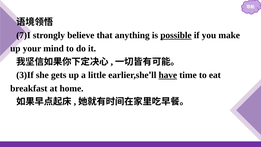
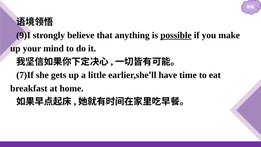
7)I: 7)I -> 9)I
3)If: 3)If -> 7)If
have underline: present -> none
